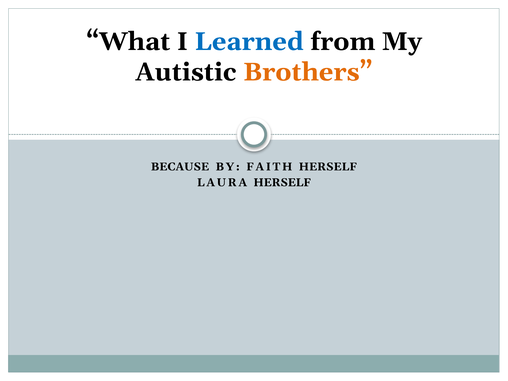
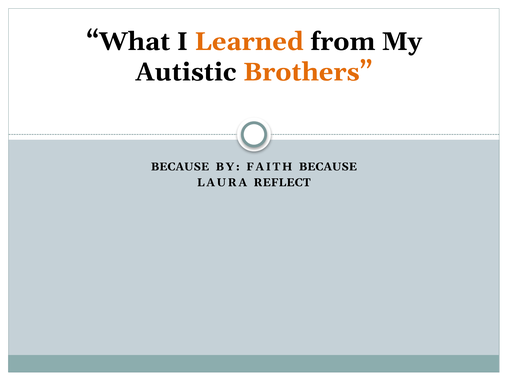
Learned colour: blue -> orange
FAITH HERSELF: HERSELF -> BECAUSE
LAURA HERSELF: HERSELF -> REFLECT
